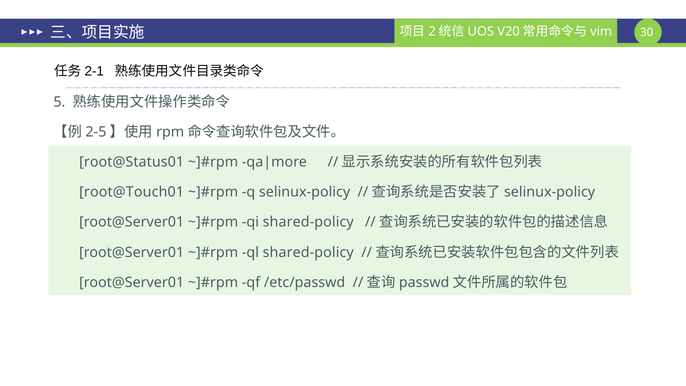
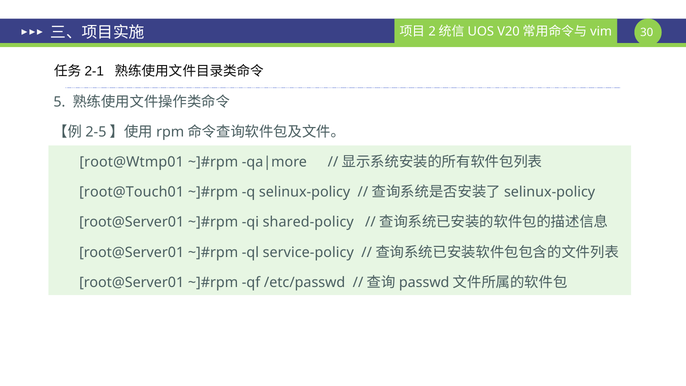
root@Status01: root@Status01 -> root@Wtmp01
ql shared-policy: shared-policy -> service-policy
